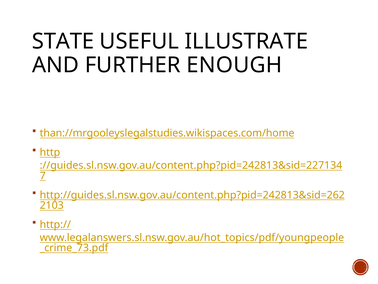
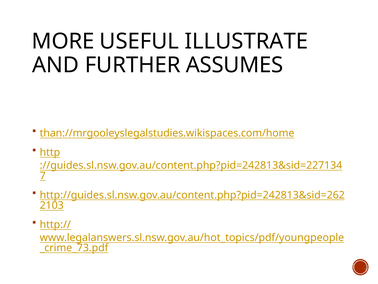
STATE: STATE -> MORE
ENOUGH: ENOUGH -> ASSUMES
